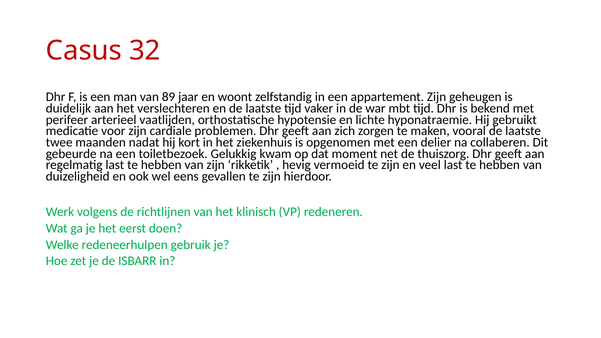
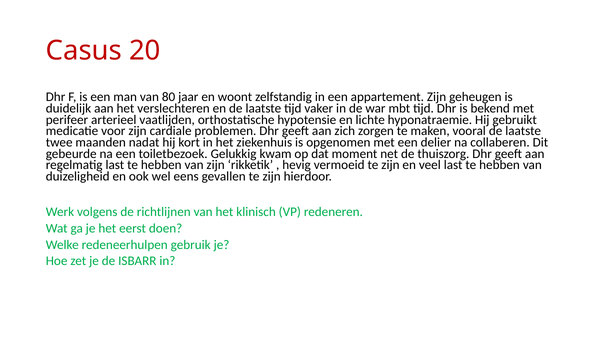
32: 32 -> 20
89: 89 -> 80
